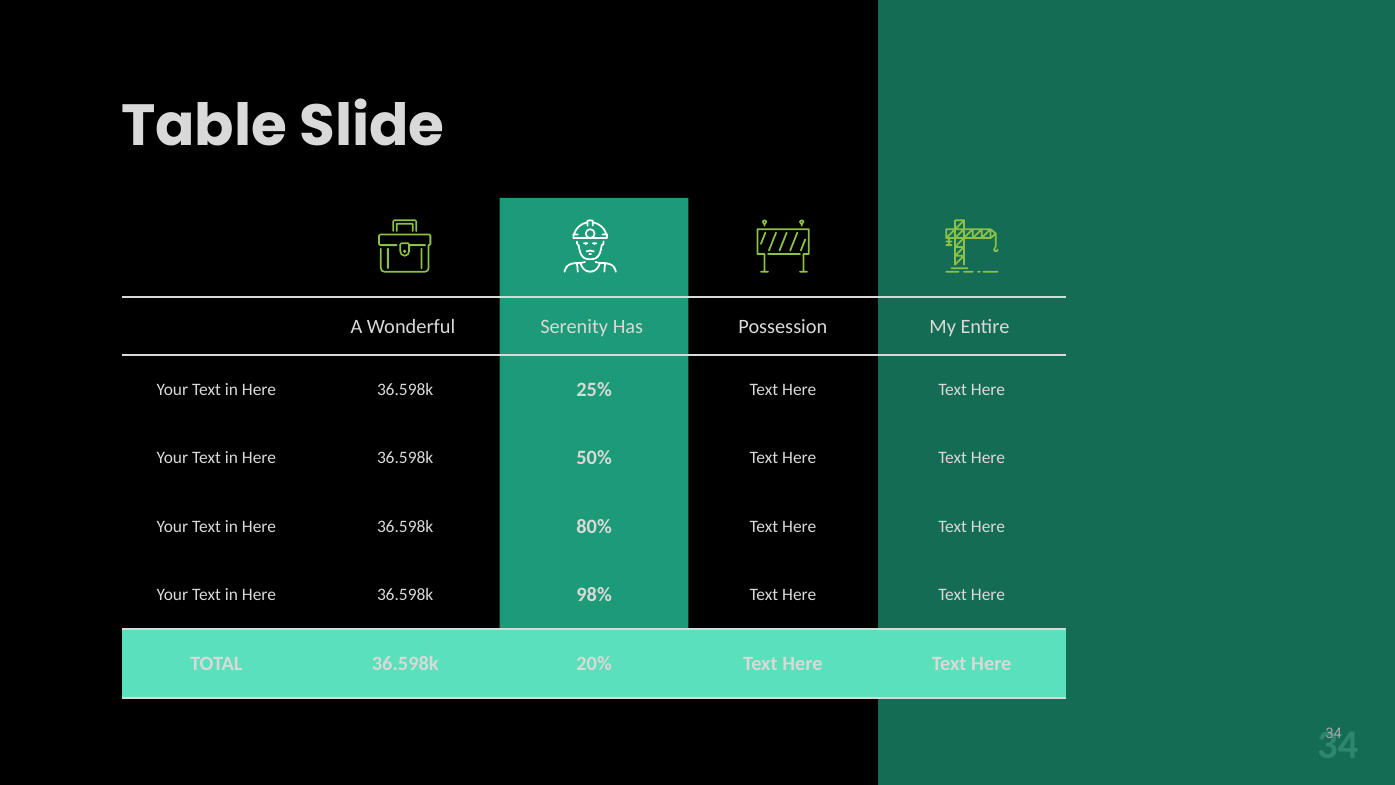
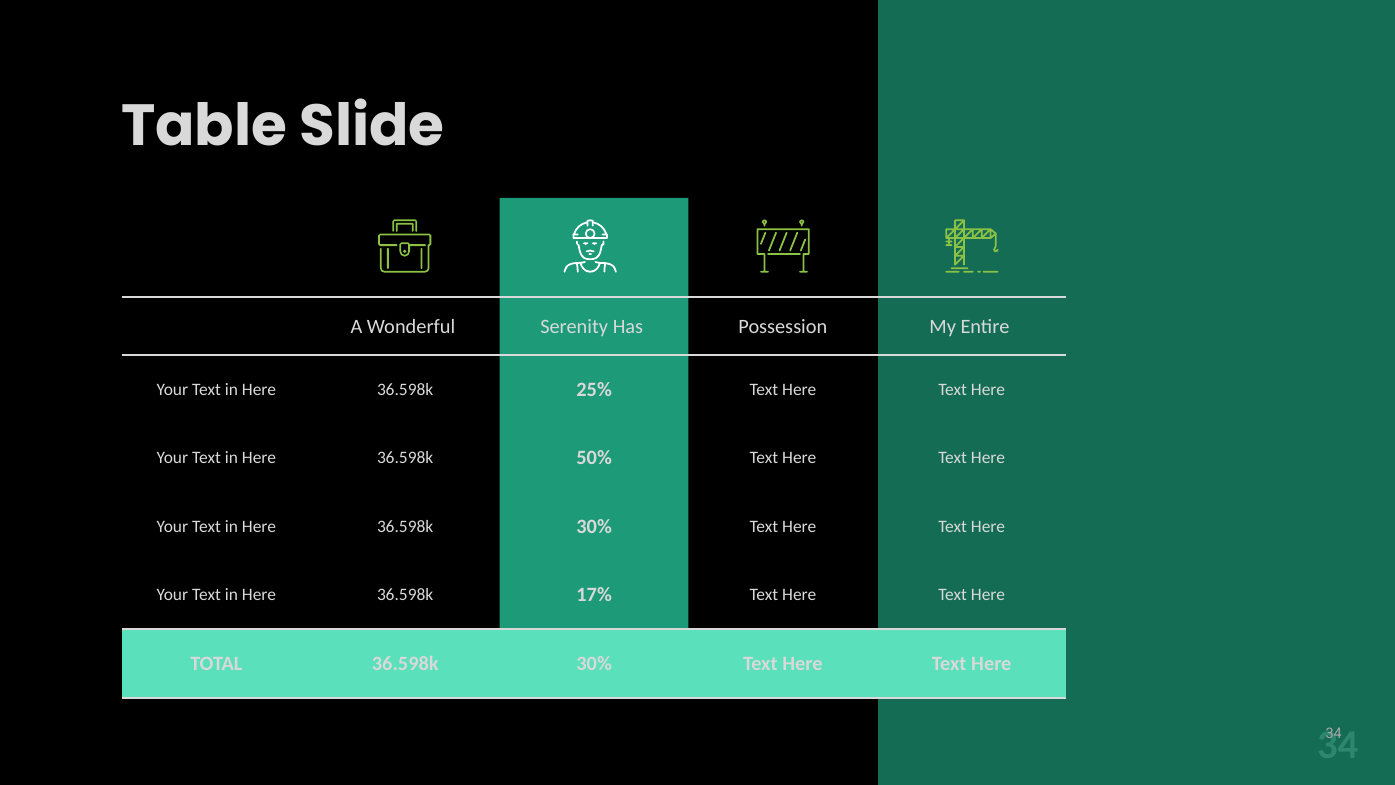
Here 36.598k 80%: 80% -> 30%
98%: 98% -> 17%
TOTAL 36.598k 20%: 20% -> 30%
